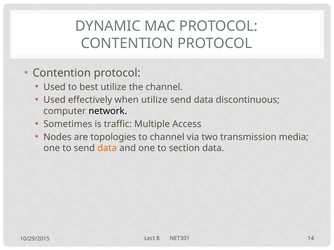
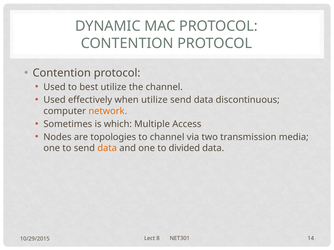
network colour: black -> orange
traffic: traffic -> which
section: section -> divided
